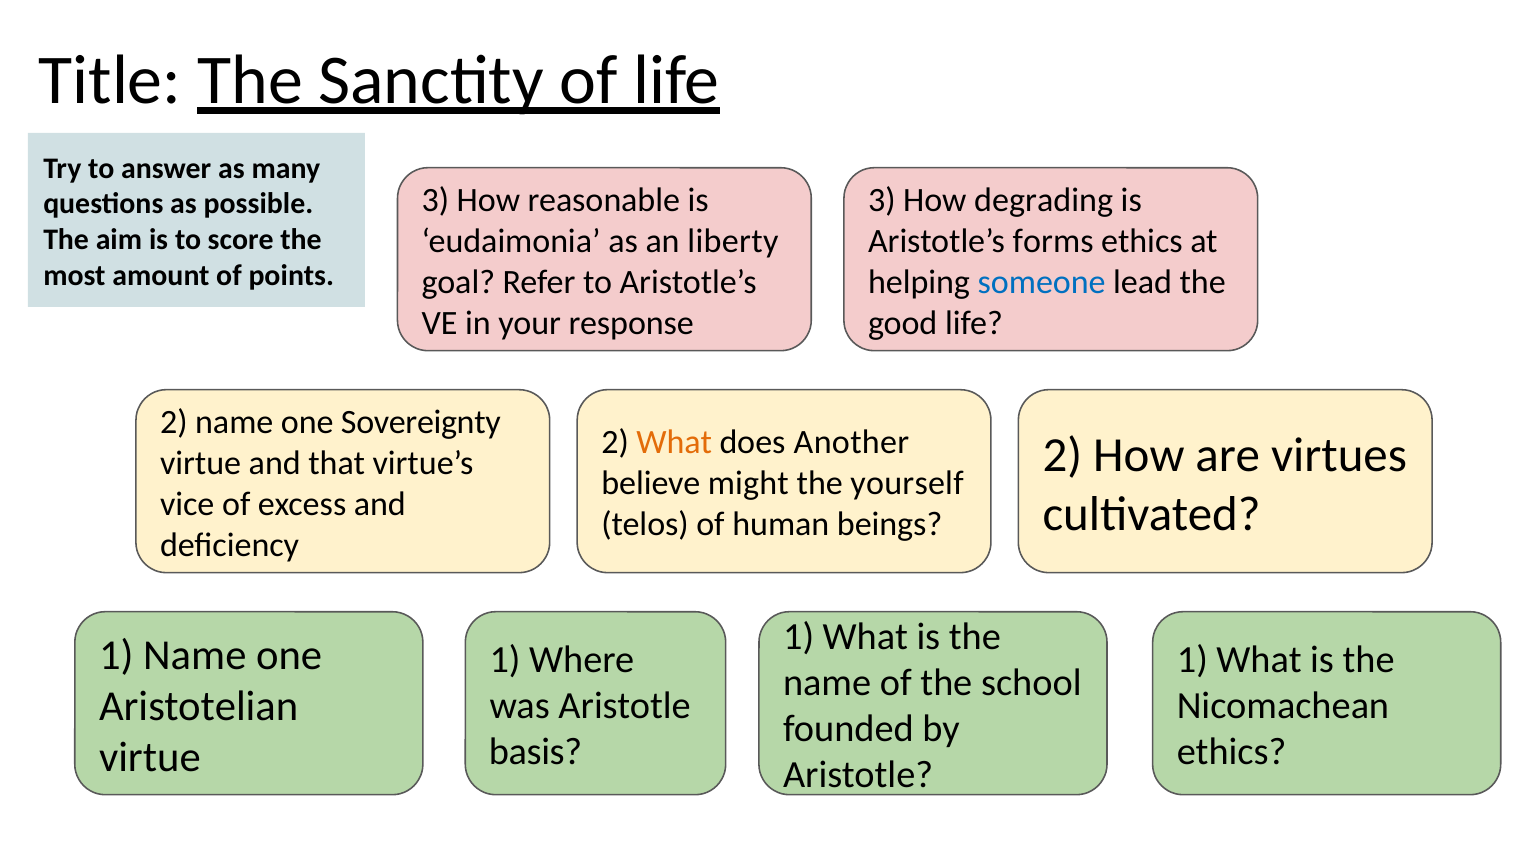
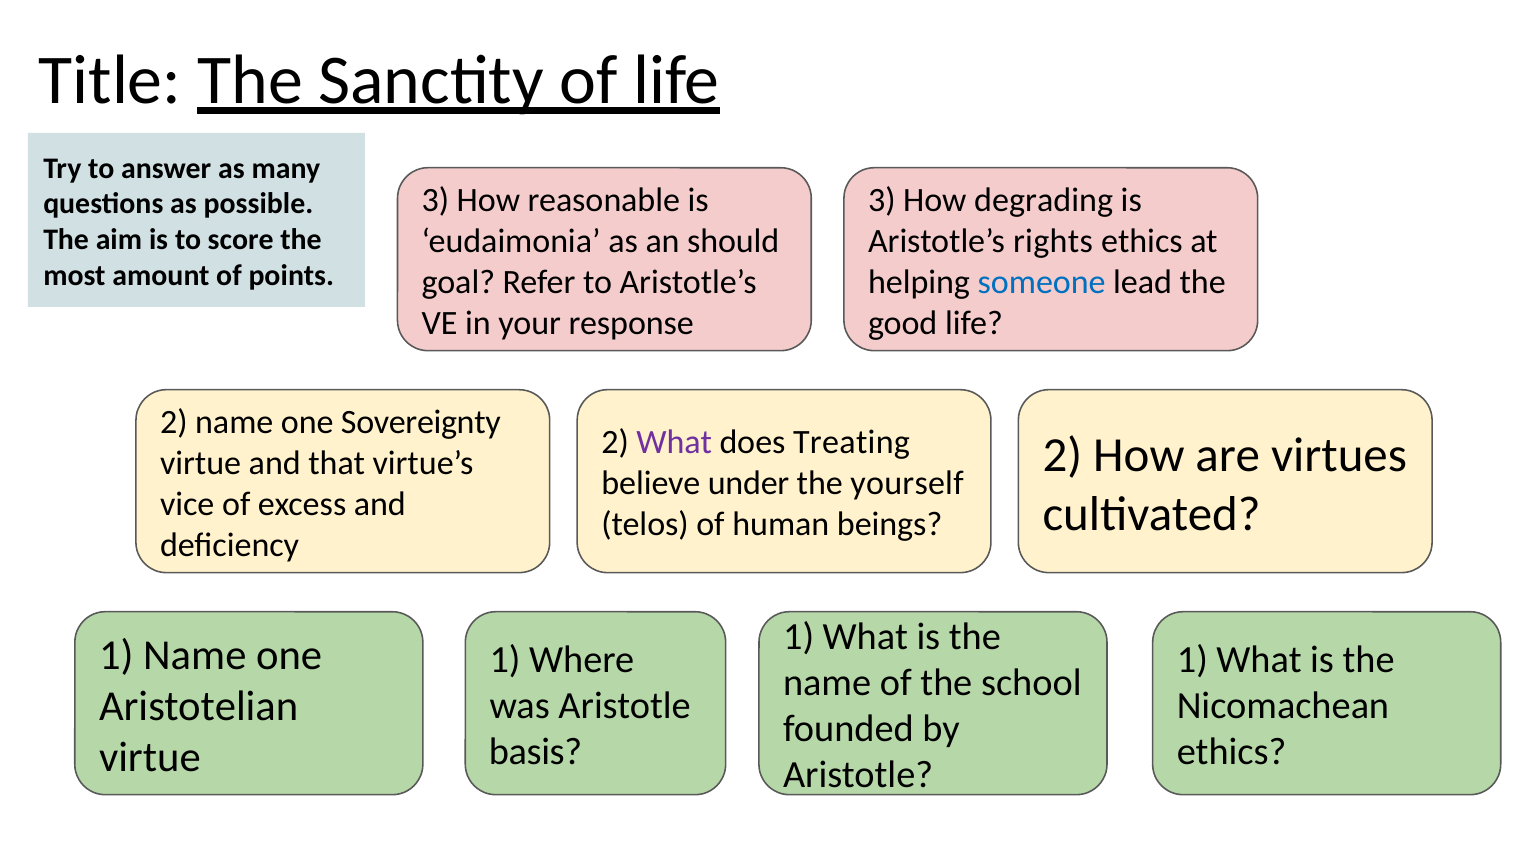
liberty: liberty -> should
forms: forms -> rights
What at (674, 443) colour: orange -> purple
Another: Another -> Treating
might: might -> under
